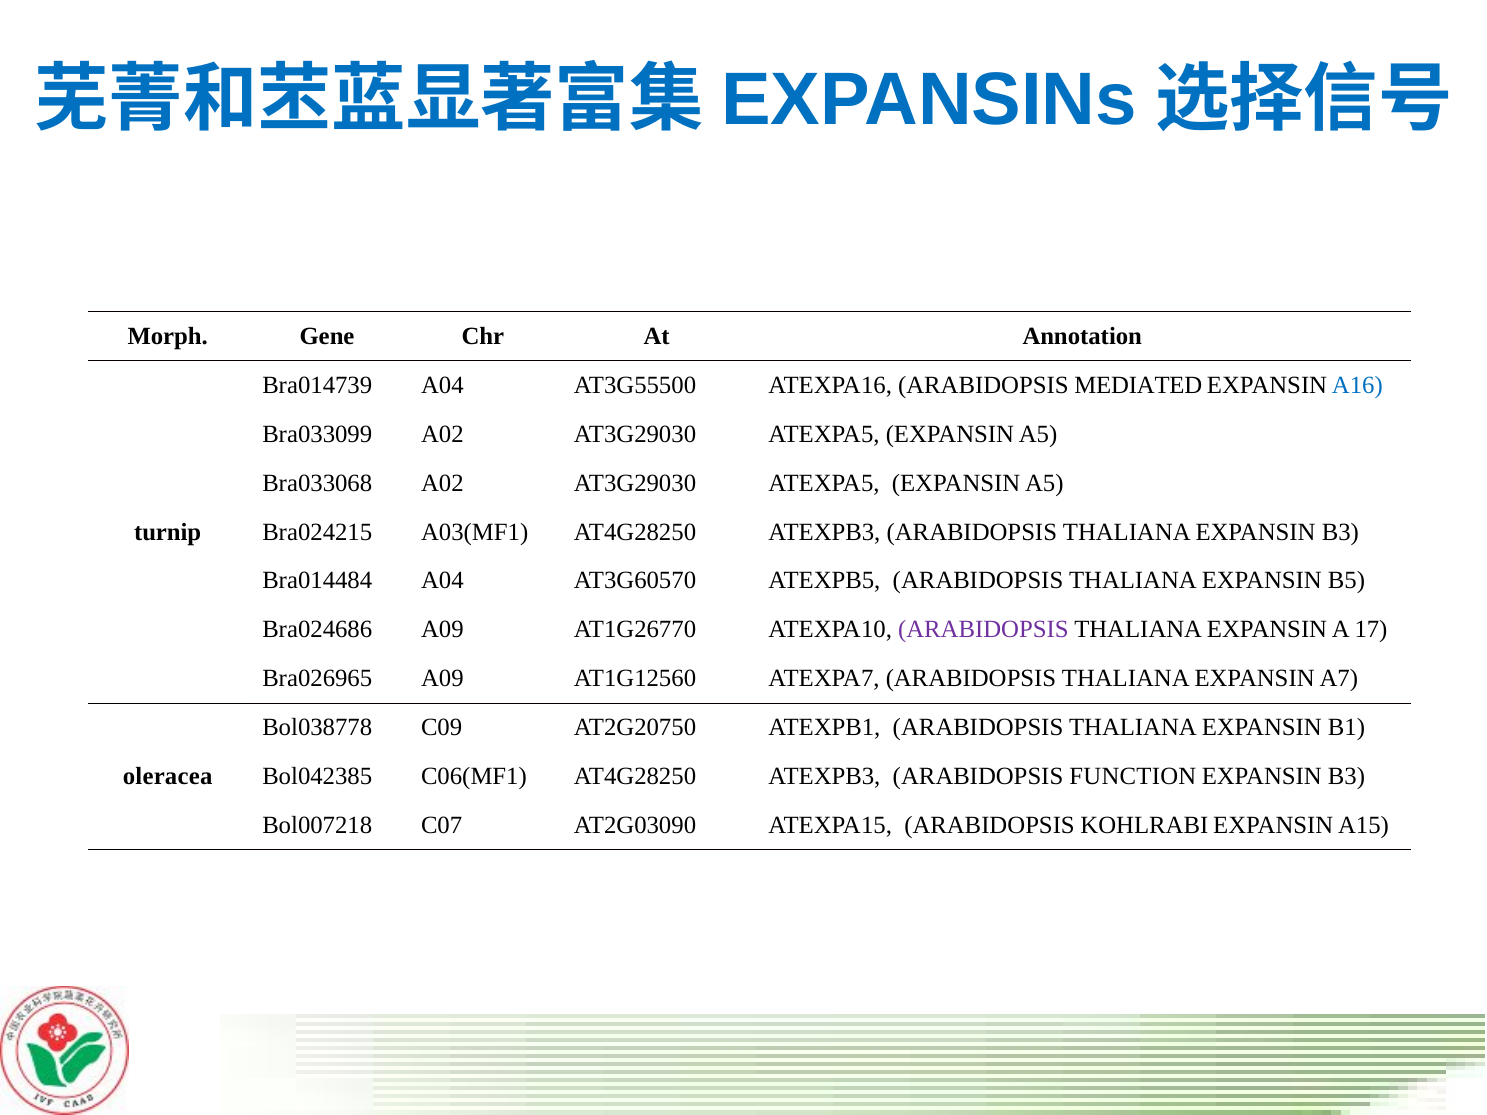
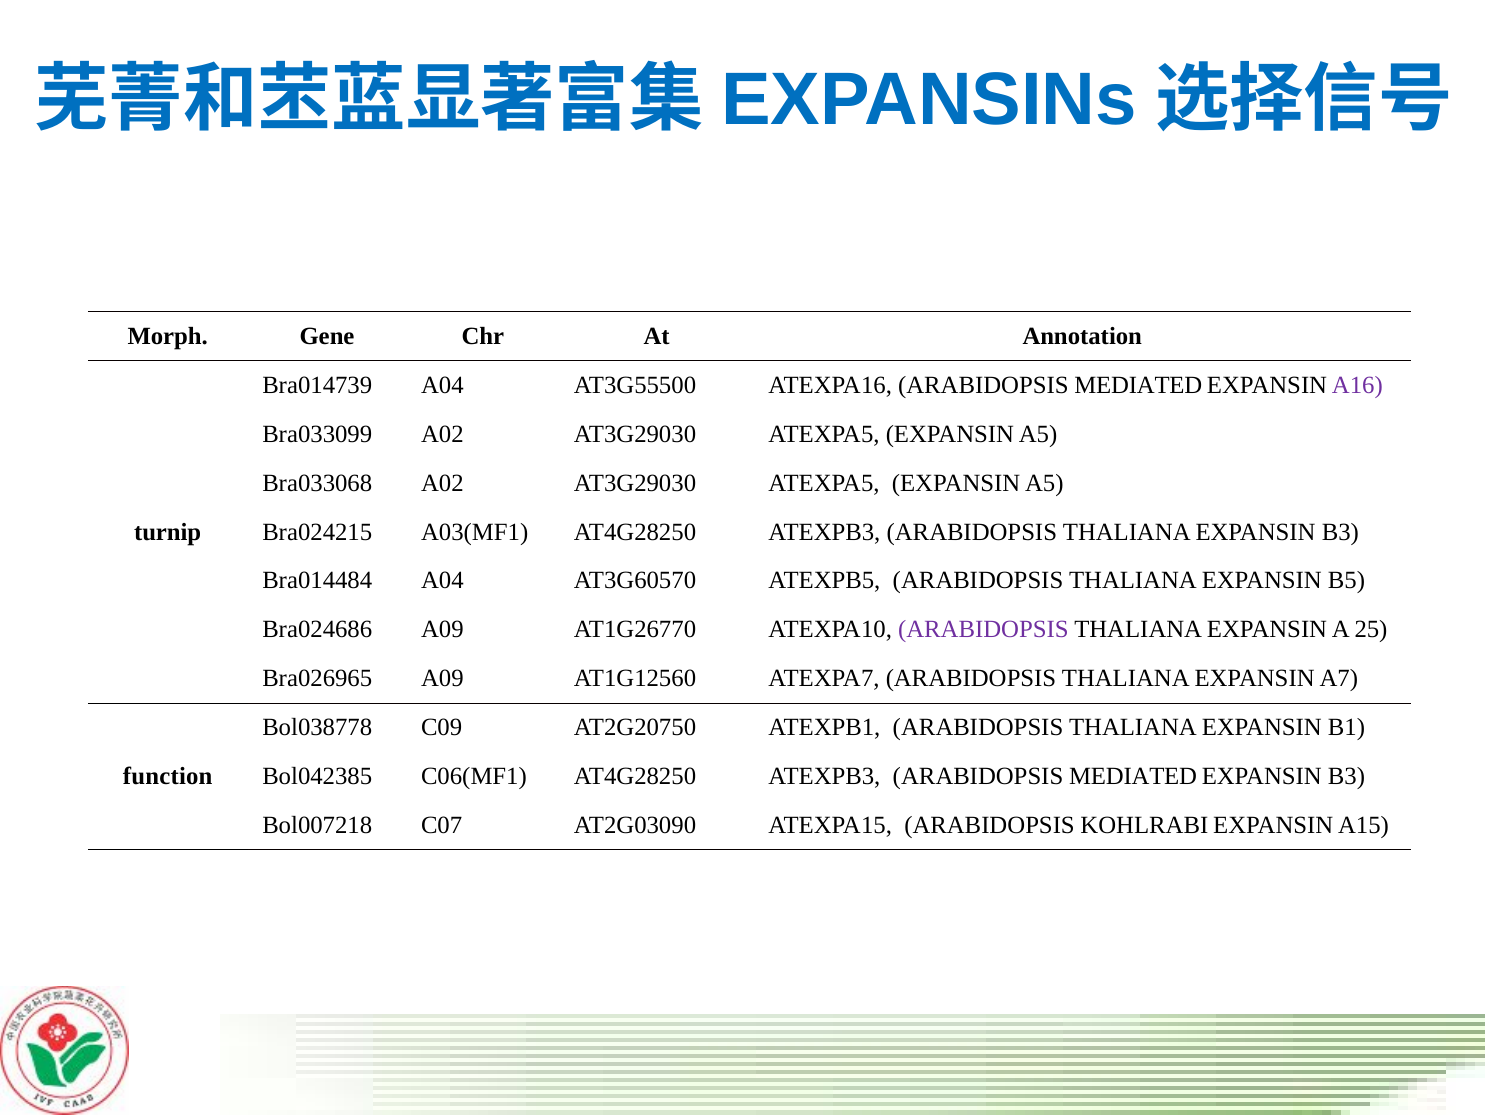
A16 colour: blue -> purple
17: 17 -> 25
oleracea: oleracea -> function
ATEXPB3 ARABIDOPSIS FUNCTION: FUNCTION -> MEDIATED
